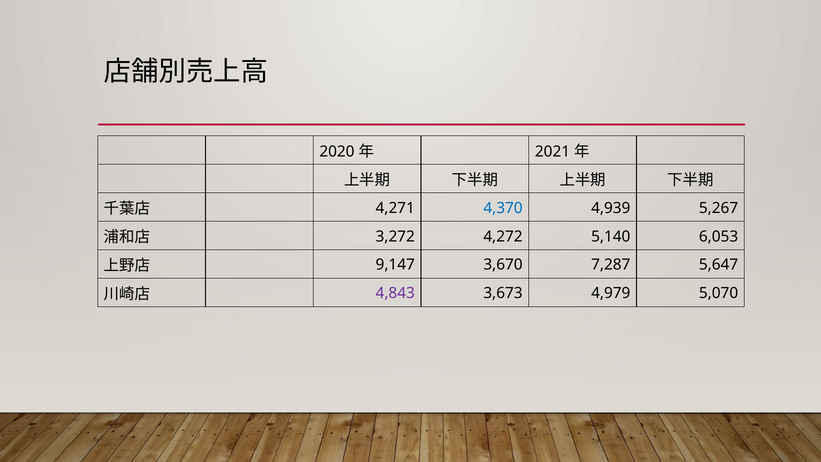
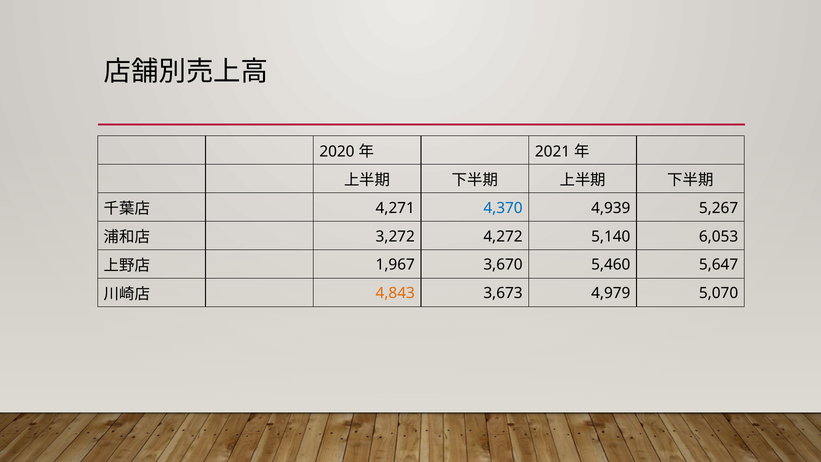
9,147: 9,147 -> 1,967
7,287: 7,287 -> 5,460
4,843 colour: purple -> orange
